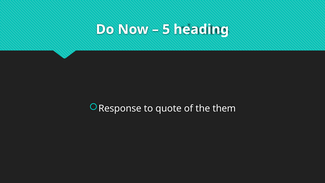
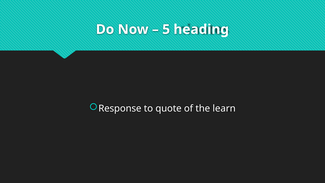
them: them -> learn
